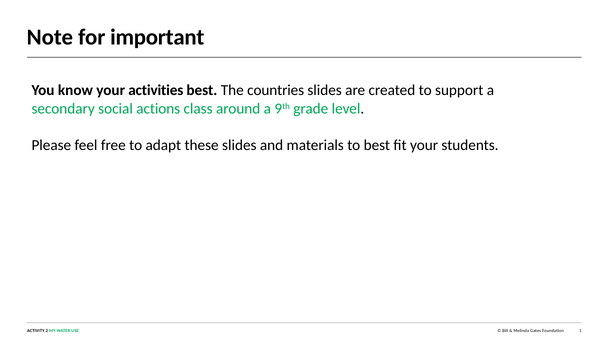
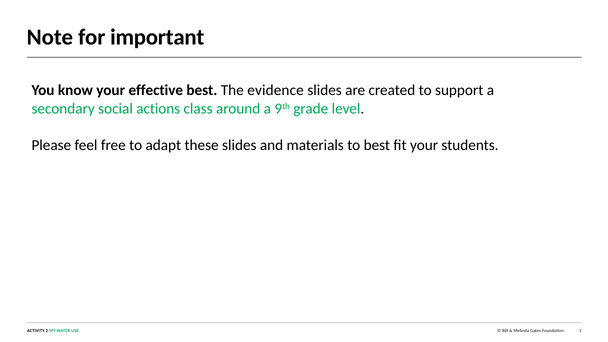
activities: activities -> effective
countries: countries -> evidence
